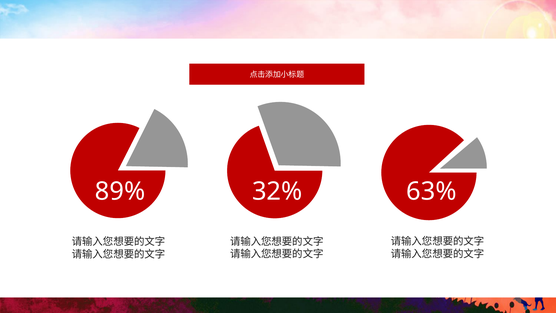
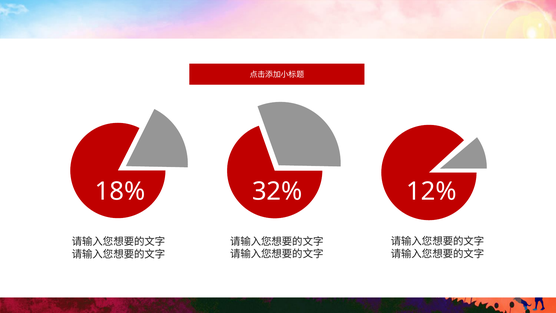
89%: 89% -> 18%
63%: 63% -> 12%
